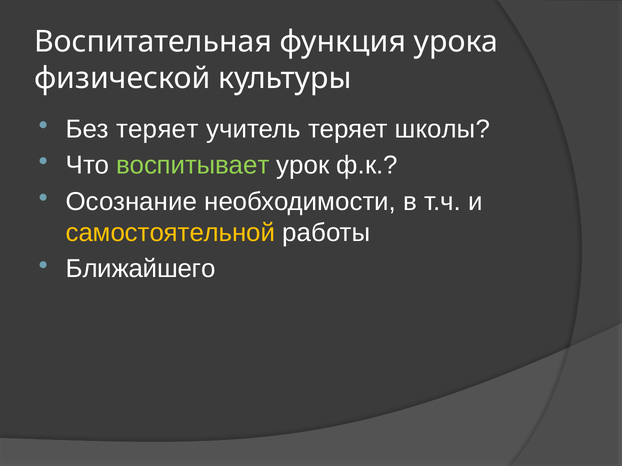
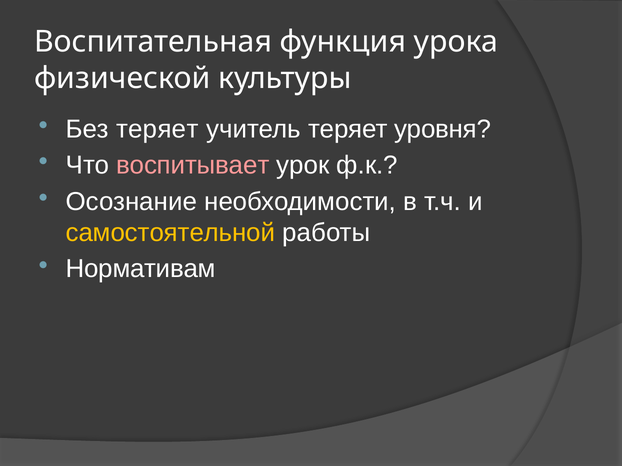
школы: школы -> уровня
воспитывает colour: light green -> pink
Ближайшего: Ближайшего -> Нормативам
